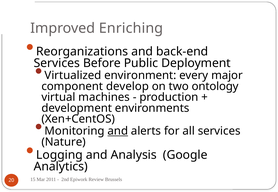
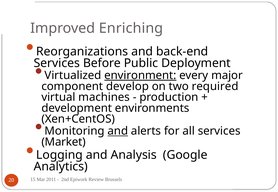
environment underline: none -> present
ontology: ontology -> required
Nature: Nature -> Market
